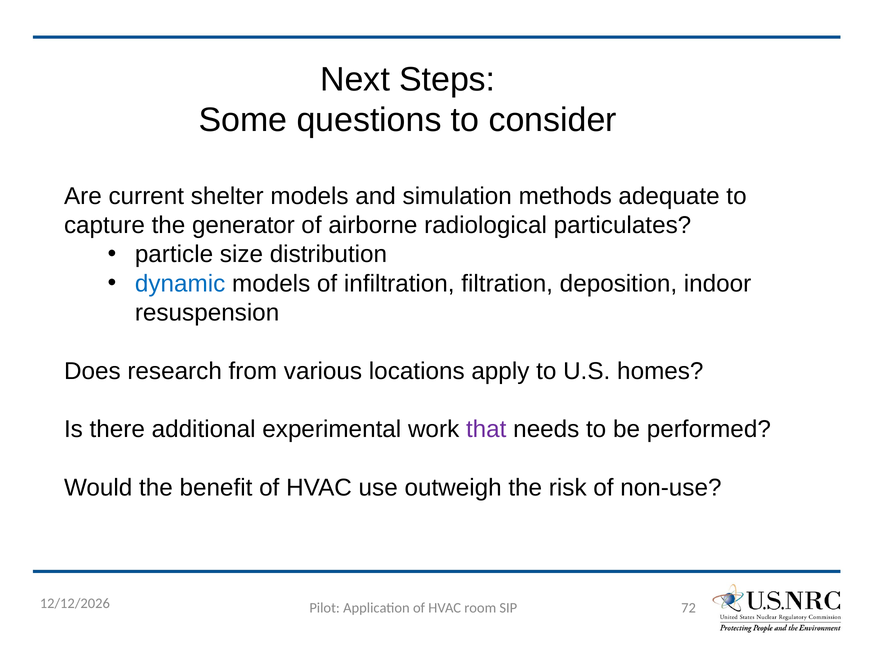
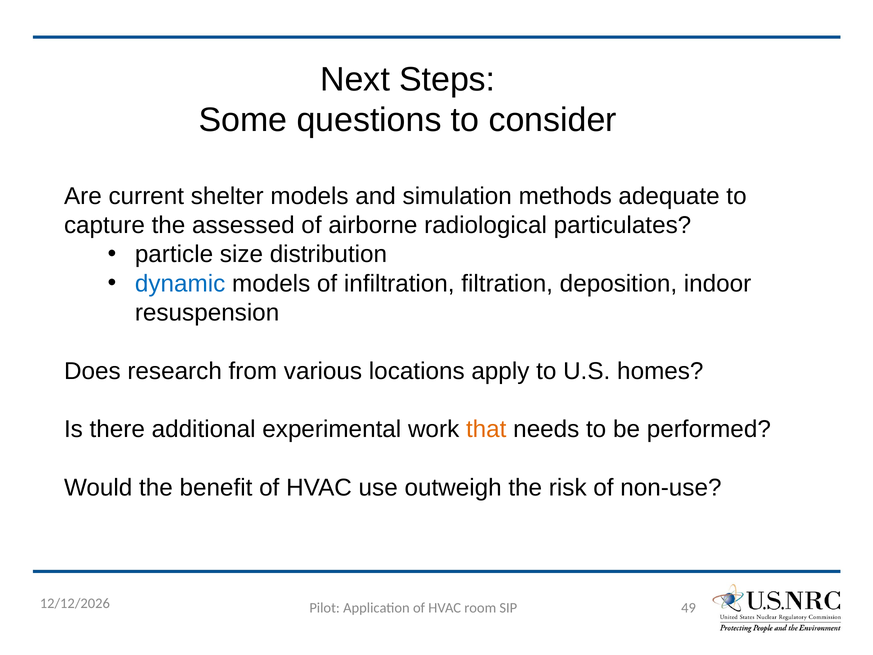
generator: generator -> assessed
that colour: purple -> orange
72: 72 -> 49
